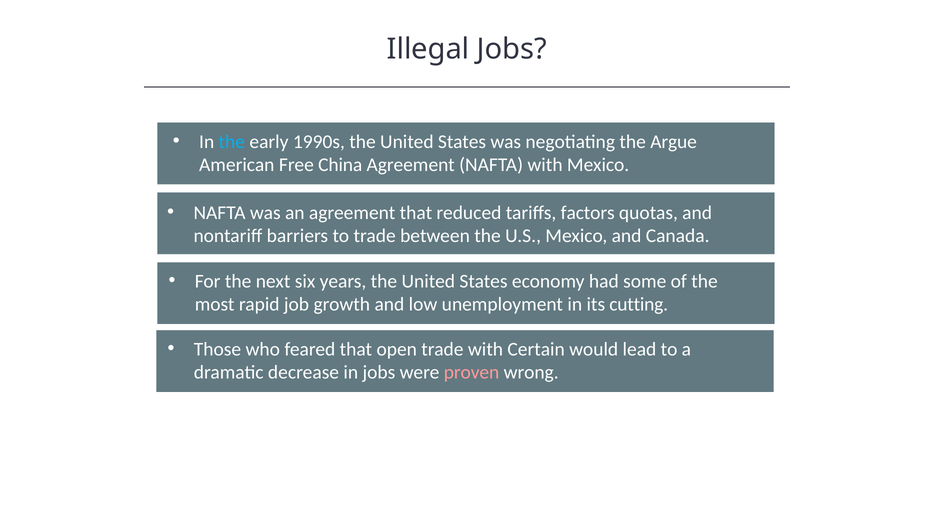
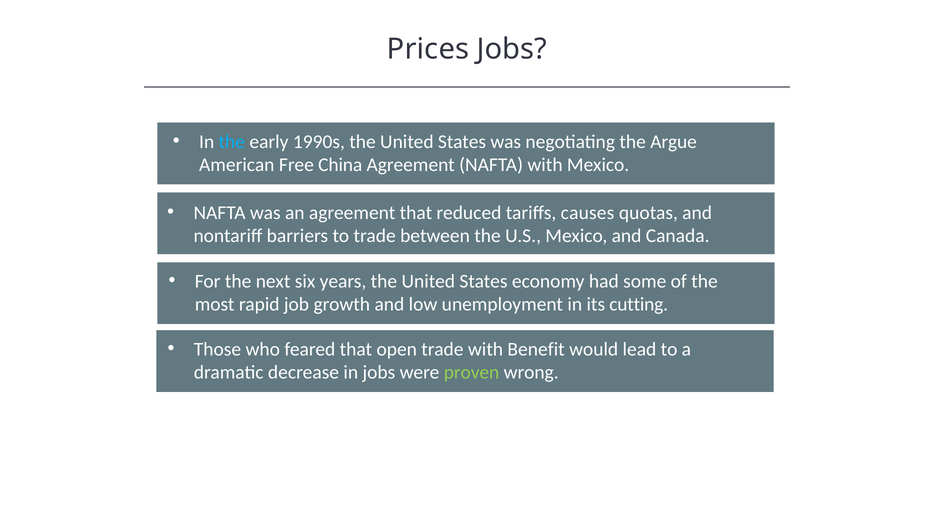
Illegal: Illegal -> Prices
factors: factors -> causes
Certain: Certain -> Benefit
proven colour: pink -> light green
